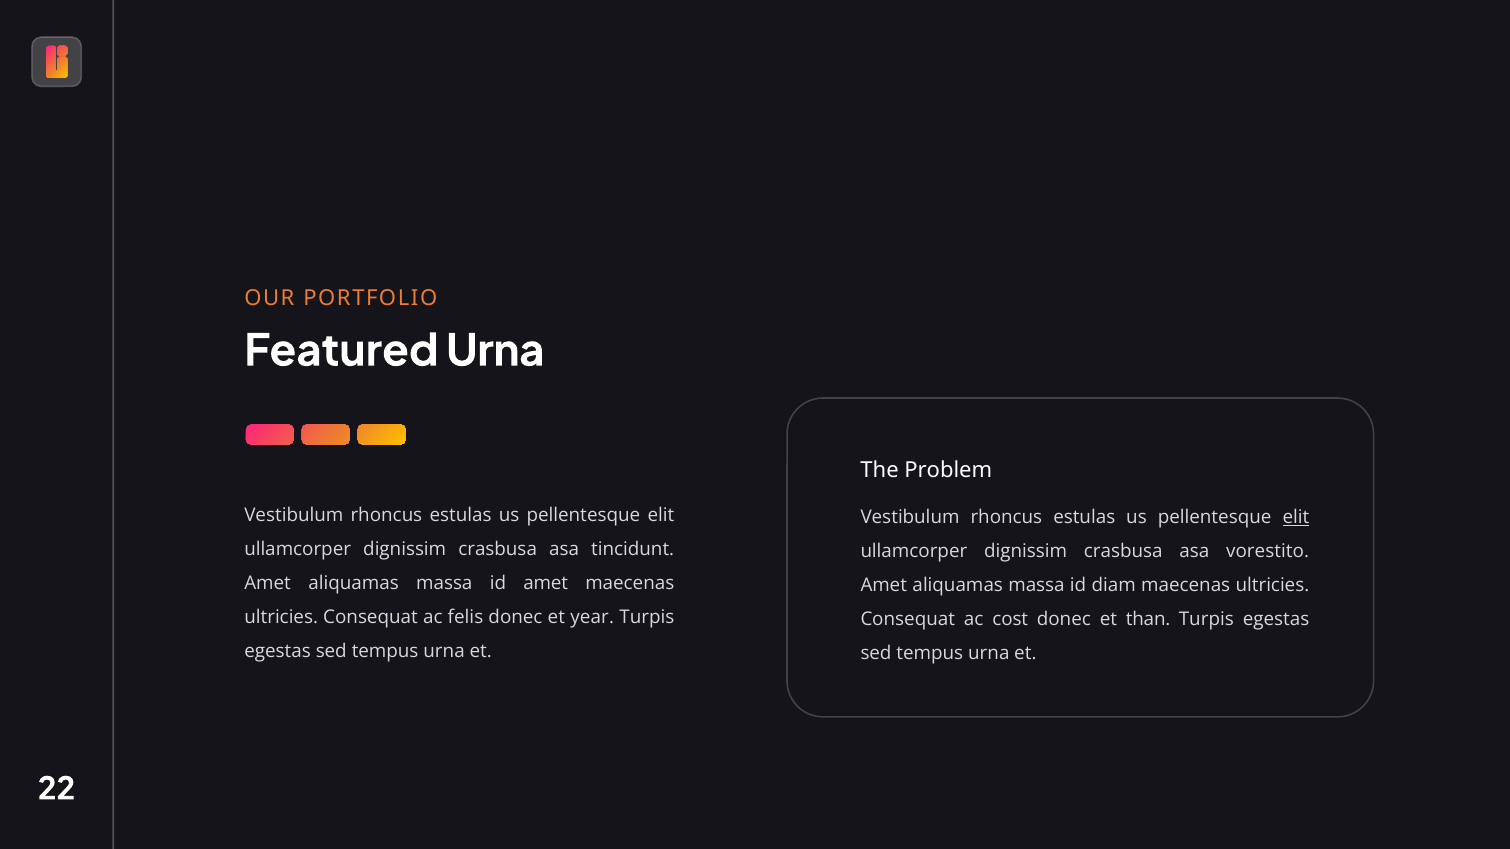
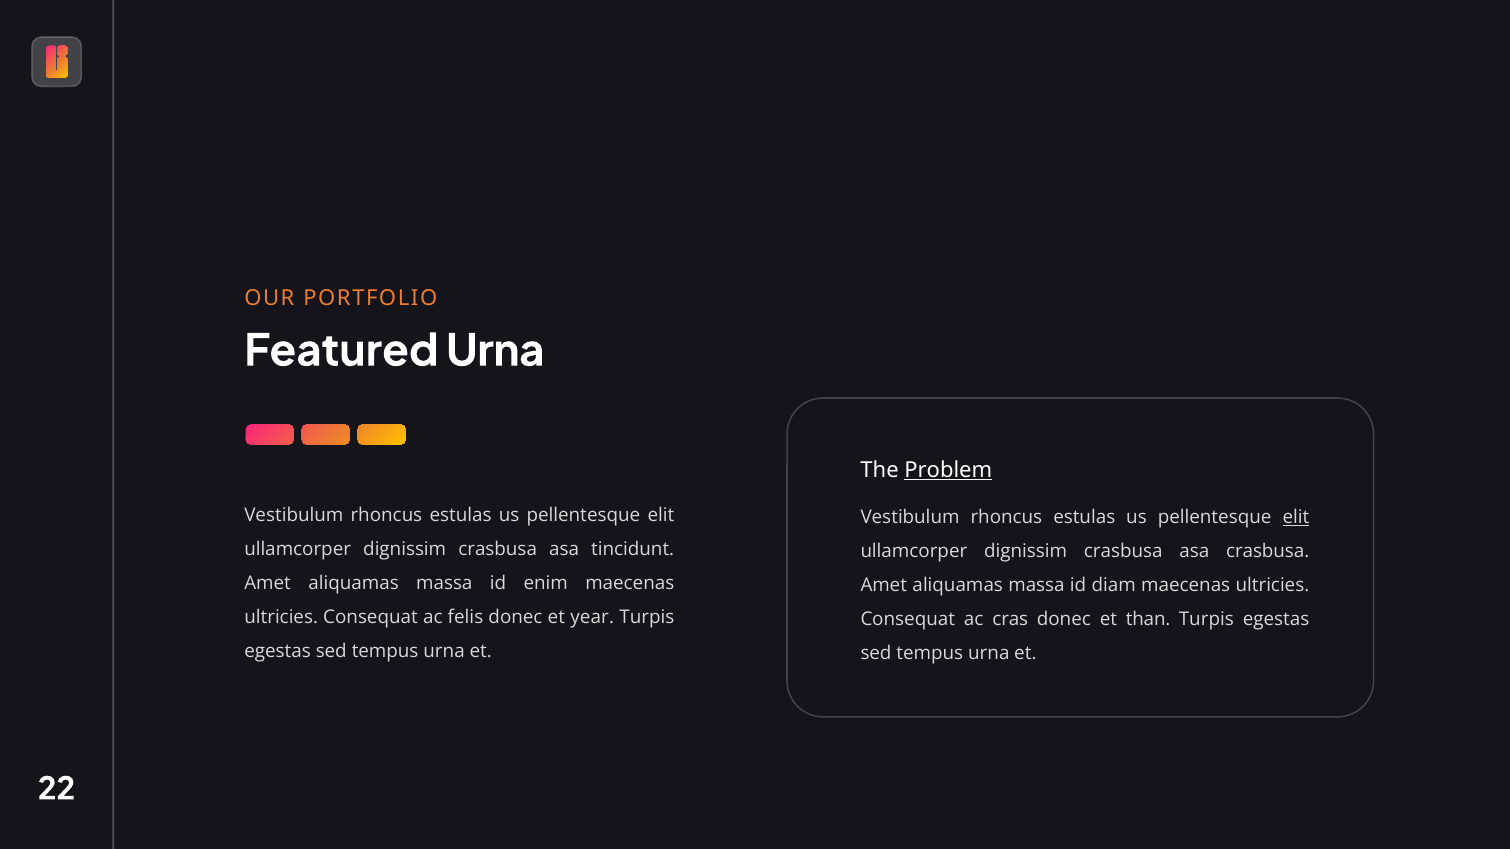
Problem underline: none -> present
asa vorestito: vorestito -> crasbusa
id amet: amet -> enim
cost: cost -> cras
